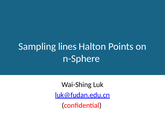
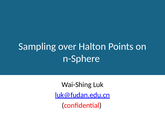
lines: lines -> over
